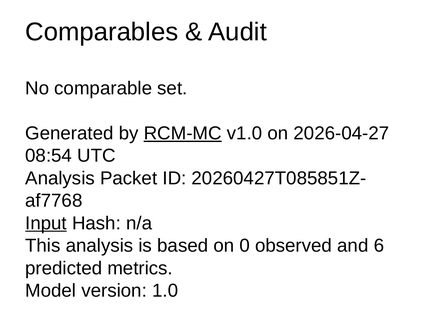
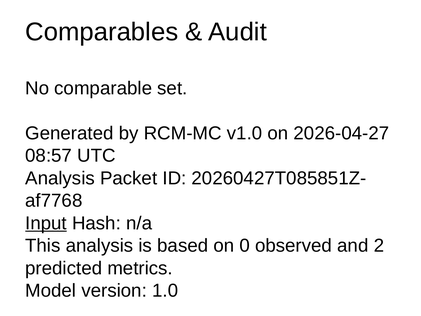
RCM-MC underline: present -> none
08:54: 08:54 -> 08:57
6: 6 -> 2
